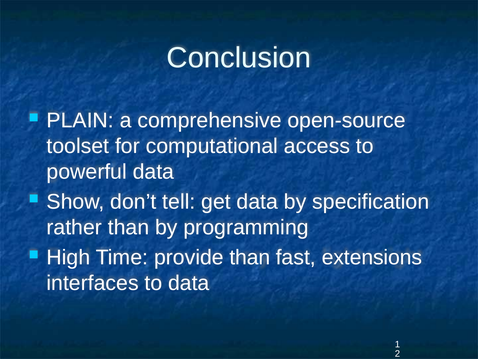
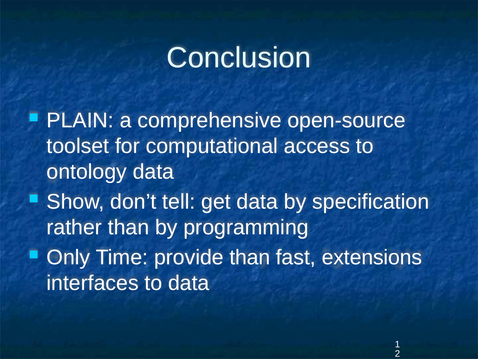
powerful: powerful -> ontology
High: High -> Only
